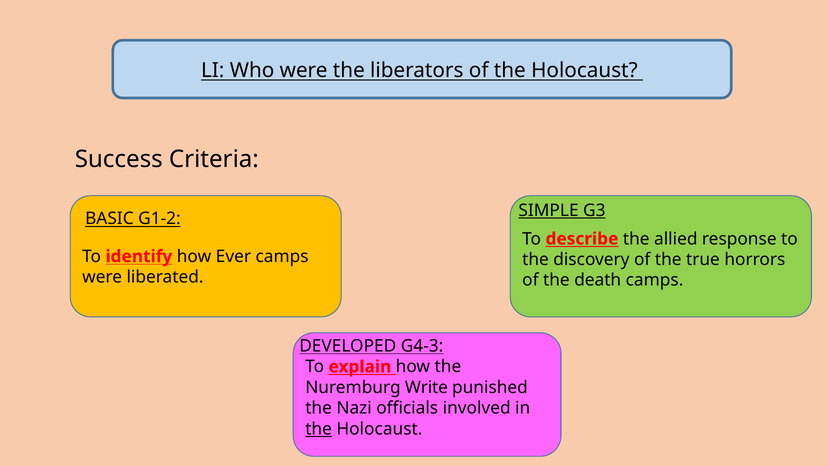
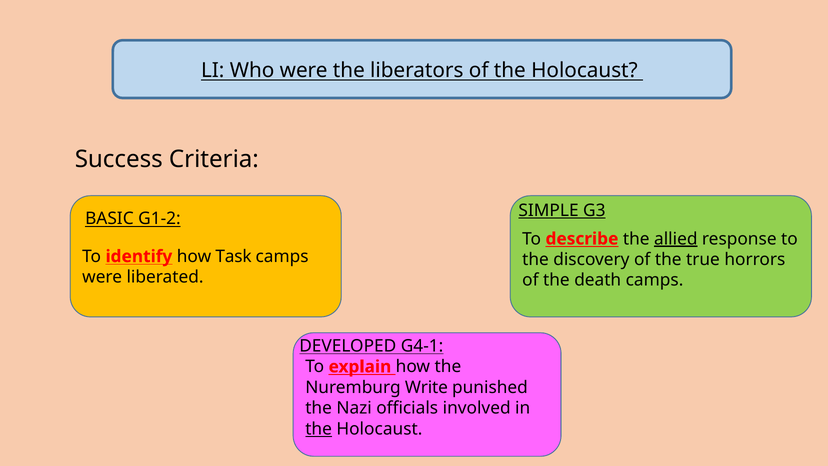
allied underline: none -> present
Ever: Ever -> Task
G4-3: G4-3 -> G4-1
